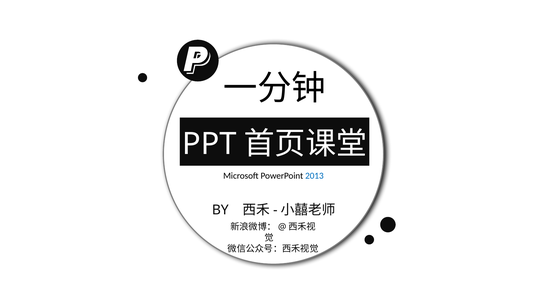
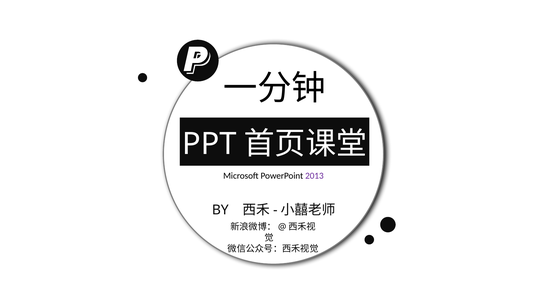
2013 colour: blue -> purple
